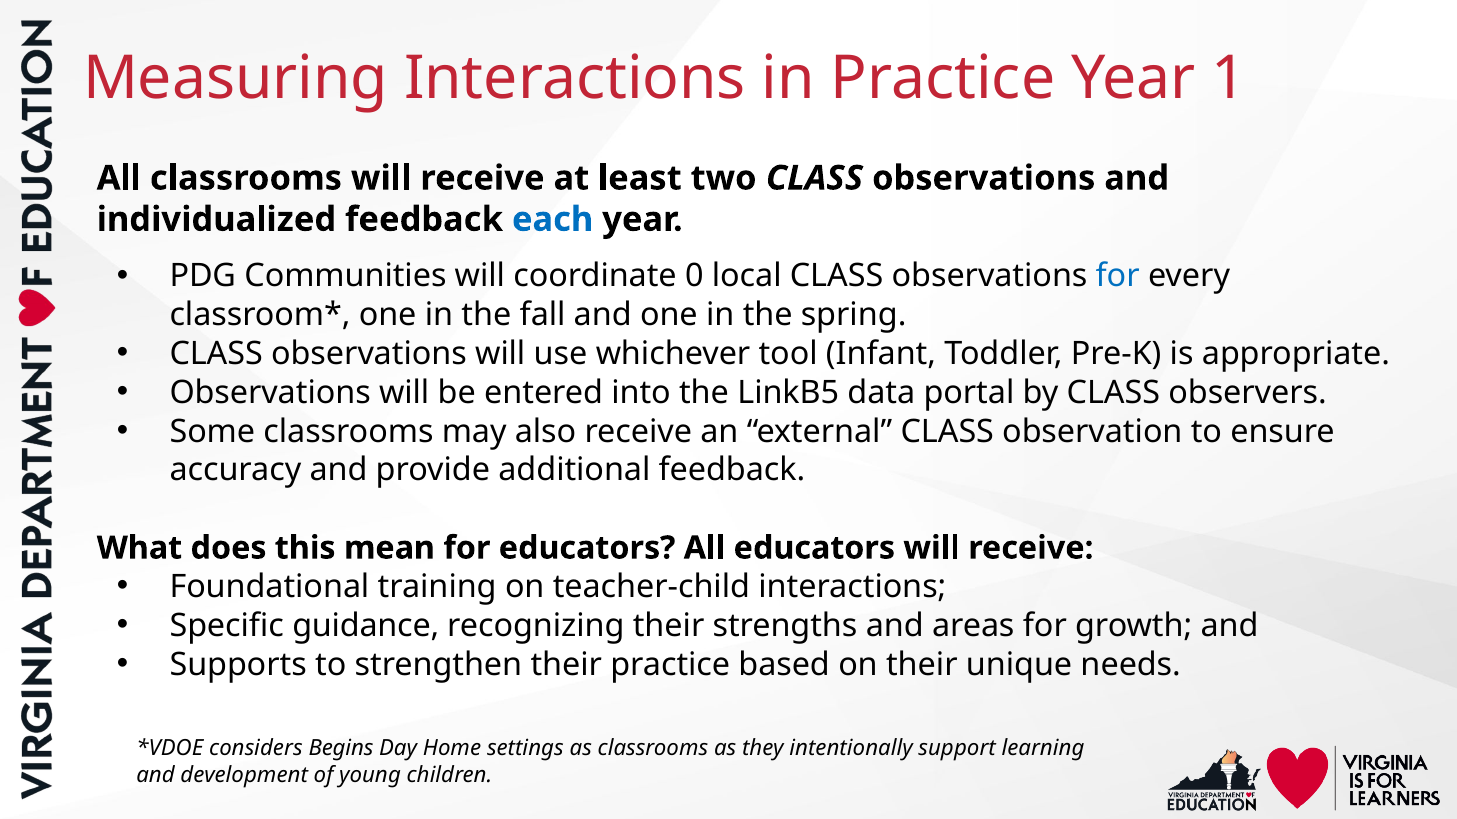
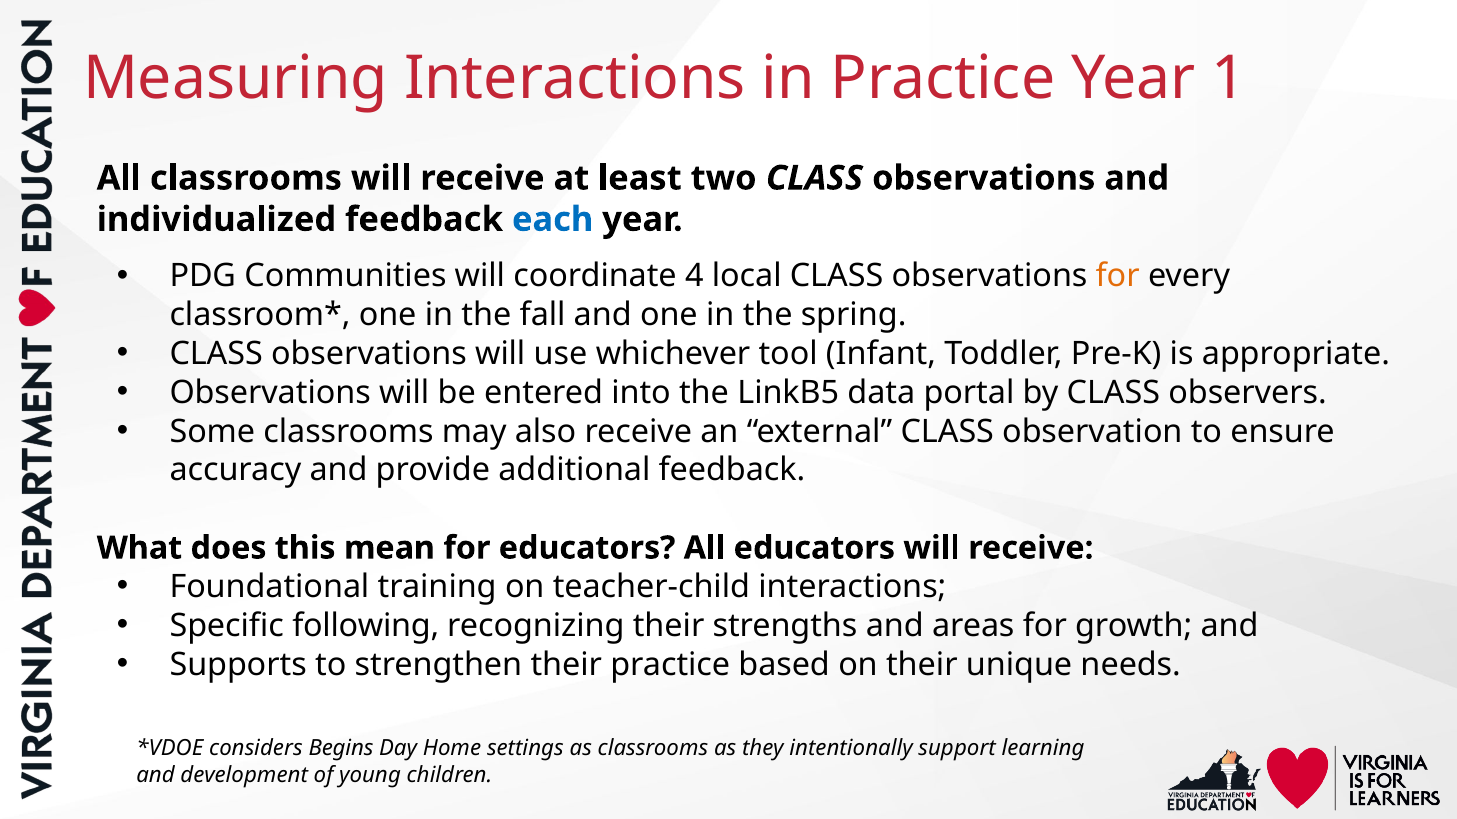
0: 0 -> 4
for at (1118, 276) colour: blue -> orange
guidance: guidance -> following
